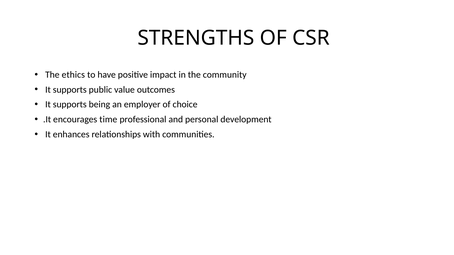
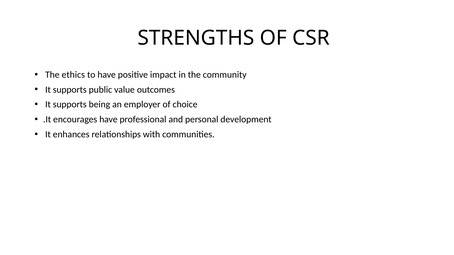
encourages time: time -> have
